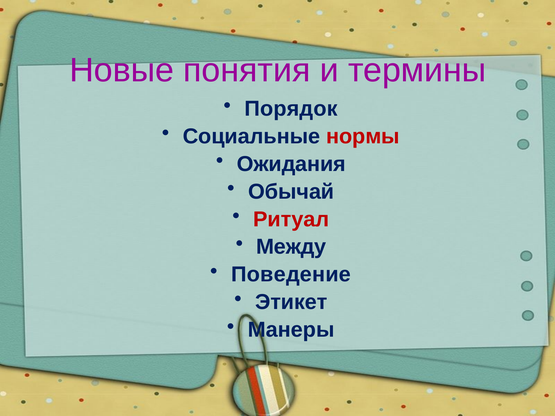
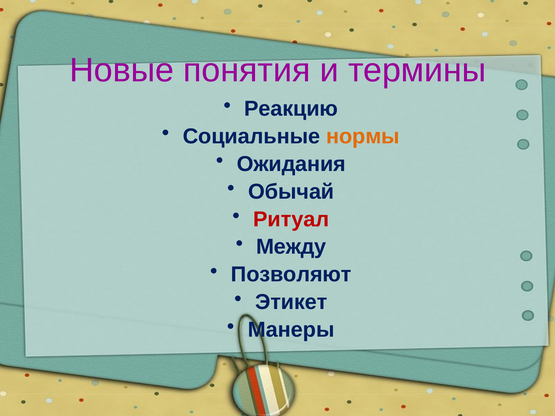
Порядок: Порядок -> Реакцию
нормы colour: red -> orange
Поведение: Поведение -> Позволяют
